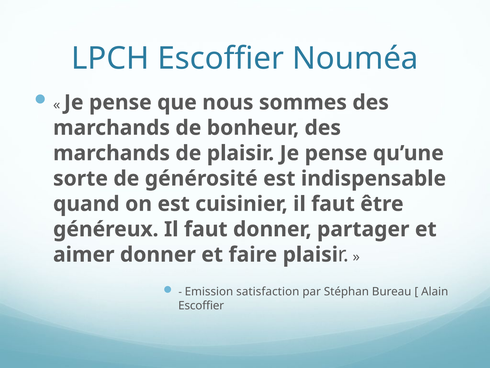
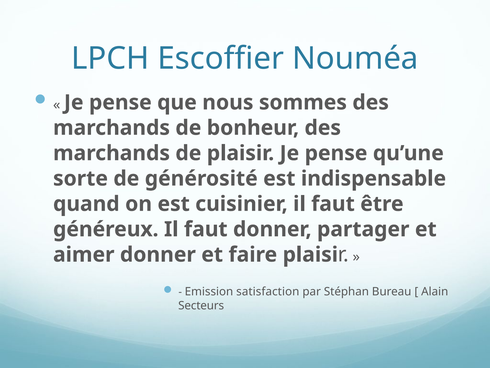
Escoffier at (201, 305): Escoffier -> Secteurs
